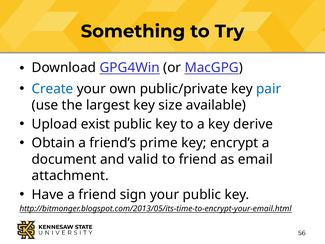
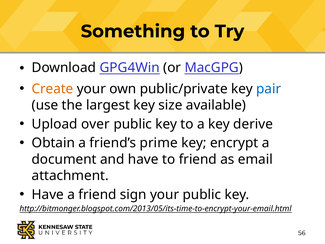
Create colour: blue -> orange
exist: exist -> over
and valid: valid -> have
